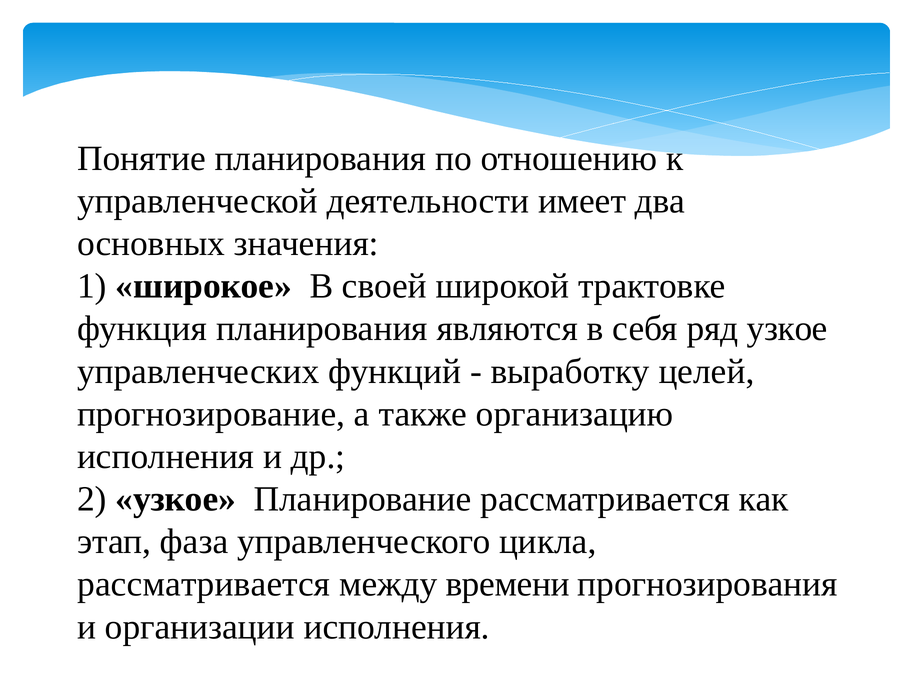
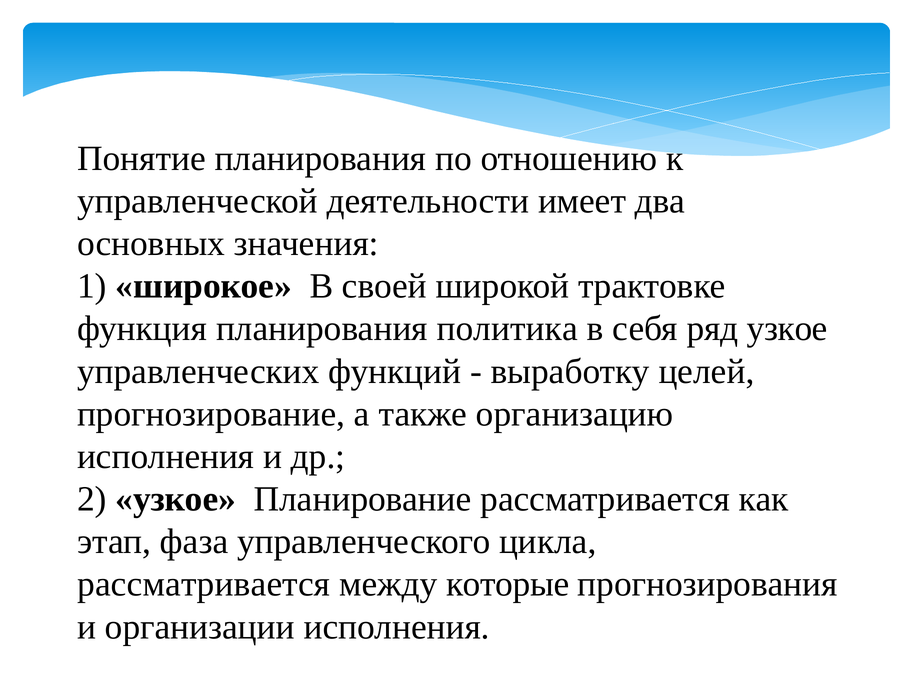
являются: являются -> политика
времени: времени -> которые
